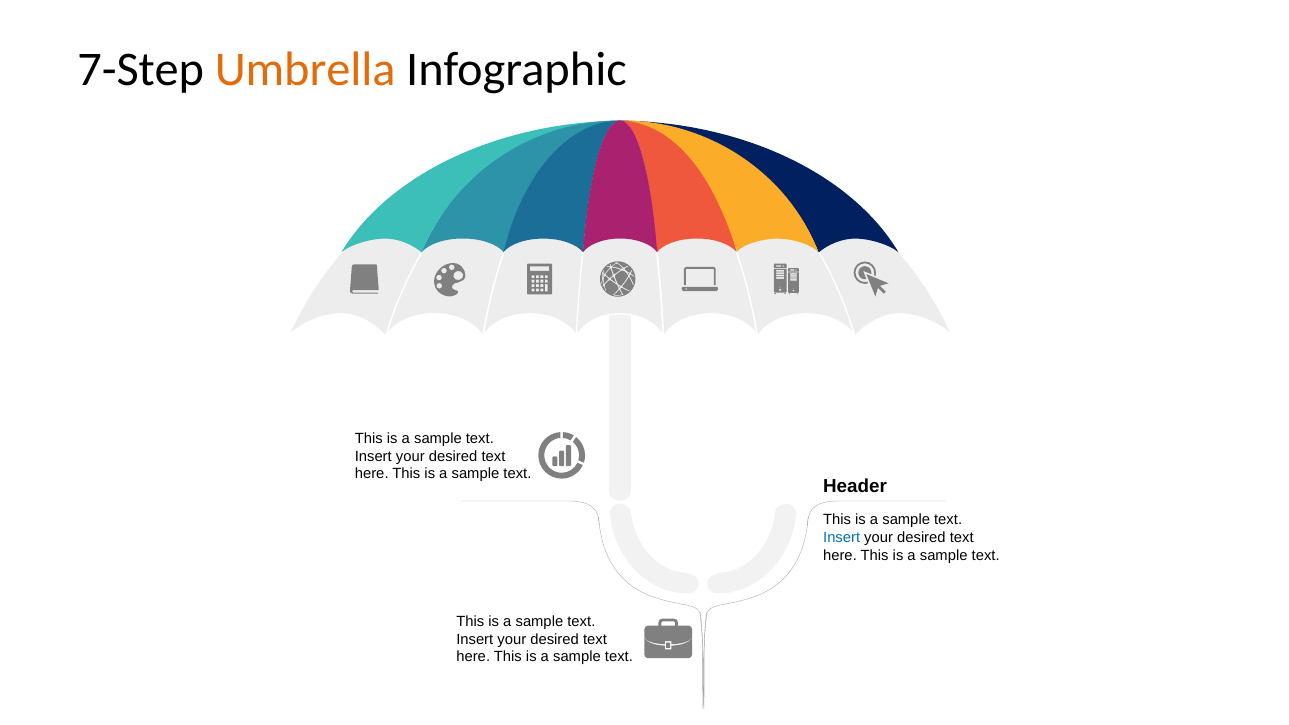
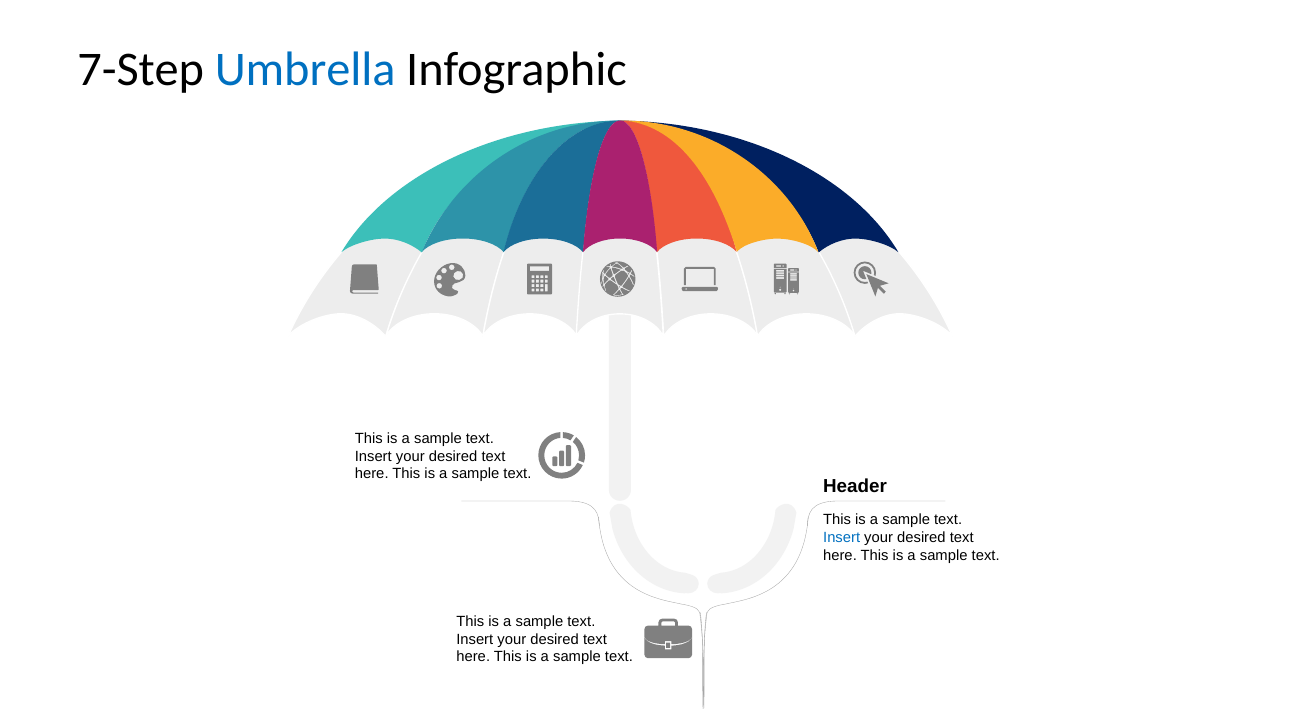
Umbrella colour: orange -> blue
